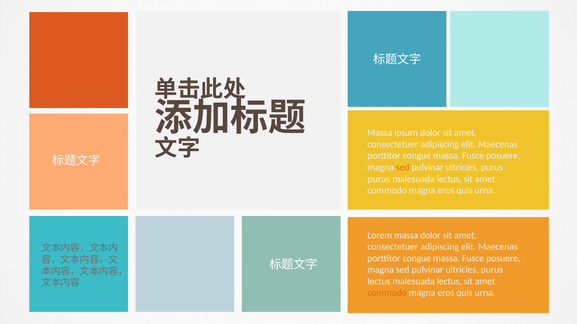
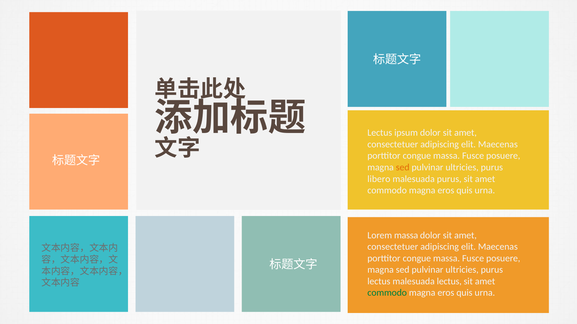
Massa at (380, 133): Massa -> Lectus
purus at (379, 179): purus -> libero
lectus at (449, 179): lectus -> purus
commodo at (387, 293) colour: orange -> green
